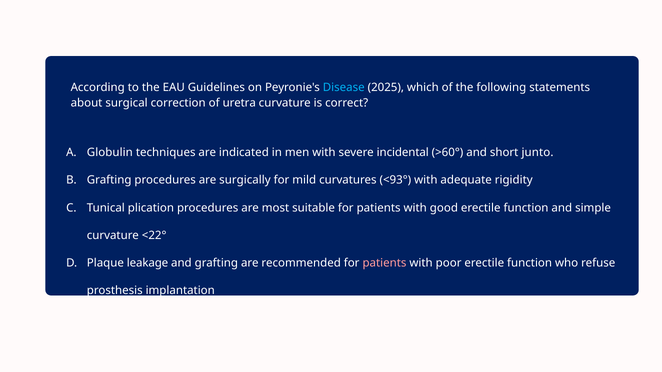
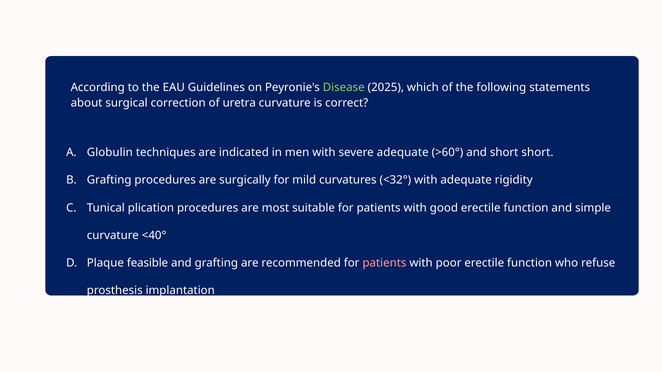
Disease colour: light blue -> light green
severe incidental: incidental -> adequate
short junto: junto -> short
<93°: <93° -> <32°
<22°: <22° -> <40°
leakage: leakage -> feasible
